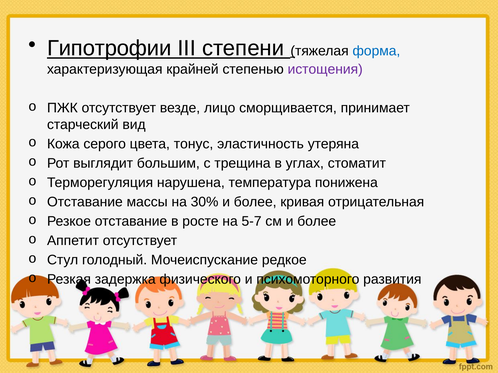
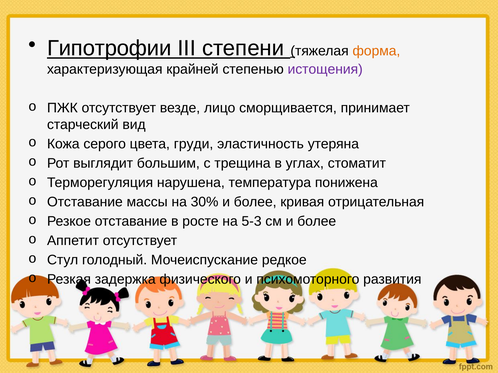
форма colour: blue -> orange
тонус: тонус -> груди
5-7: 5-7 -> 5-3
